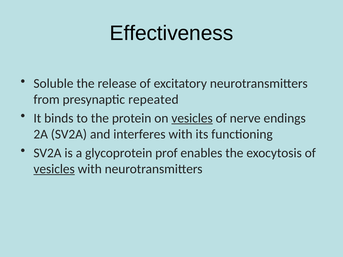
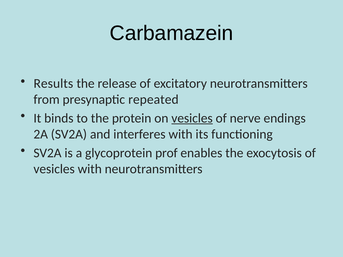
Effectiveness: Effectiveness -> Carbamazein
Soluble: Soluble -> Results
vesicles at (54, 169) underline: present -> none
